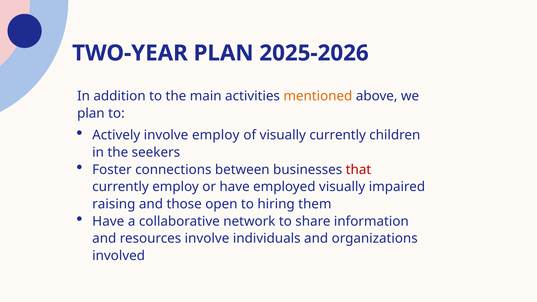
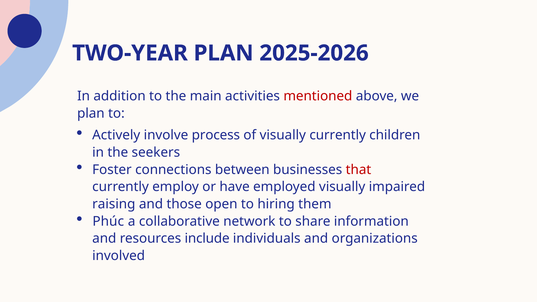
mentioned colour: orange -> red
involve employ: employ -> process
Have at (108, 221): Have -> Phúc
resources involve: involve -> include
